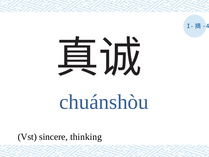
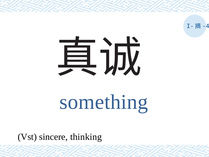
chuánshòu: chuánshòu -> something
